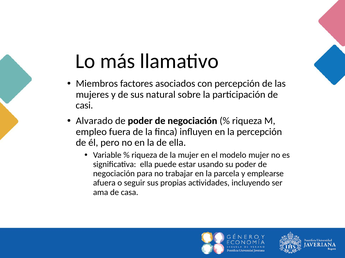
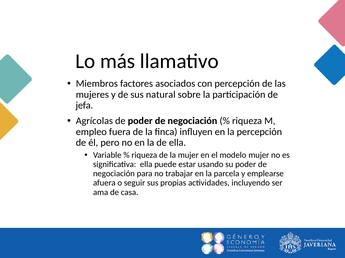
casi: casi -> jefa
Alvarado: Alvarado -> Agrícolas
